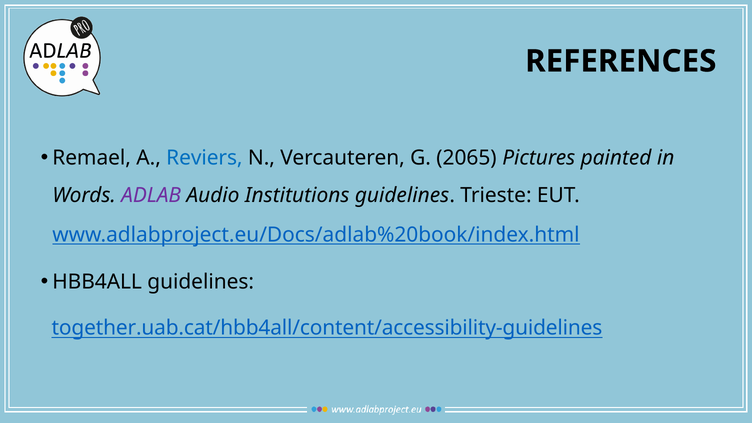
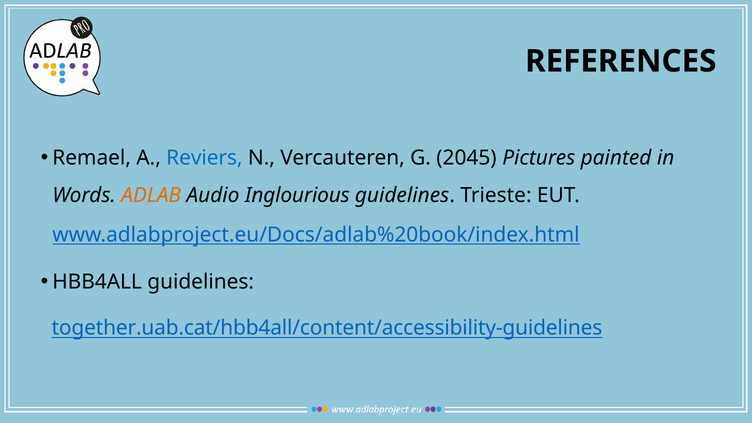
2065: 2065 -> 2045
ADLAB colour: purple -> orange
Institutions: Institutions -> Inglourious
